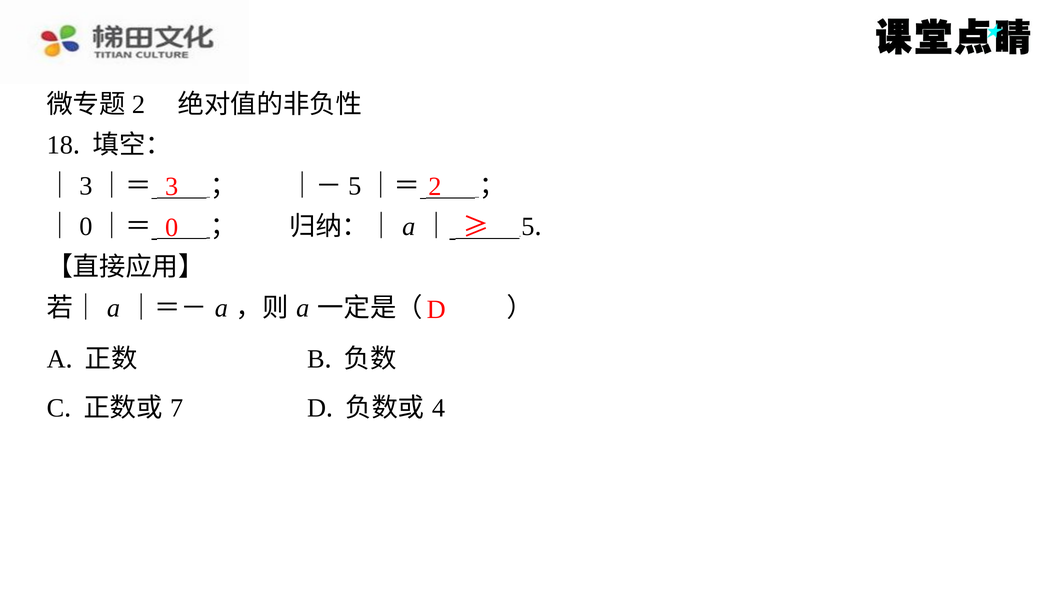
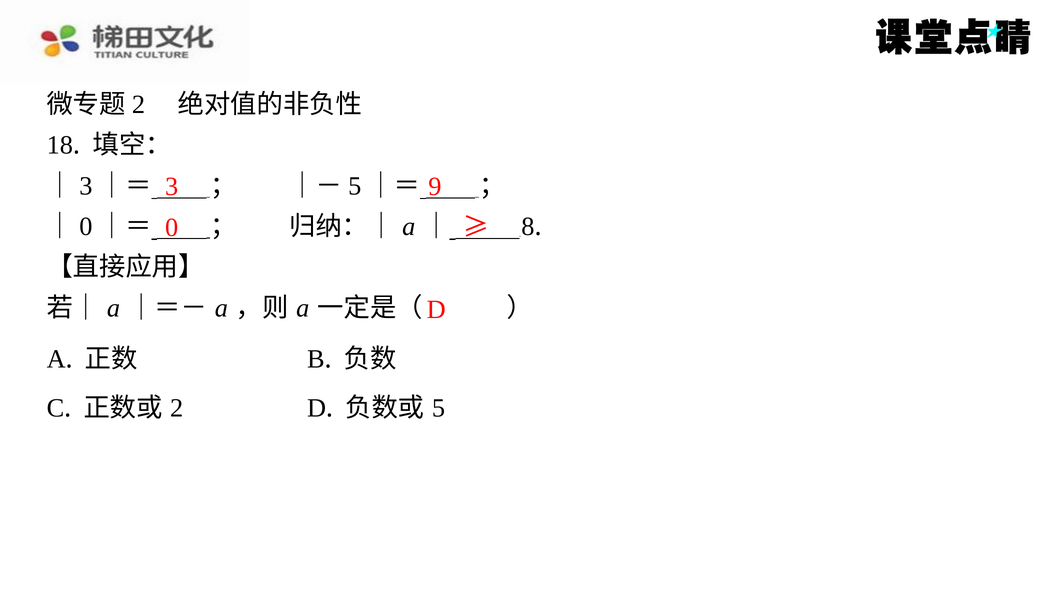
2: 2 -> 9
5: 5 -> 8
7: 7 -> 2
4: 4 -> 5
